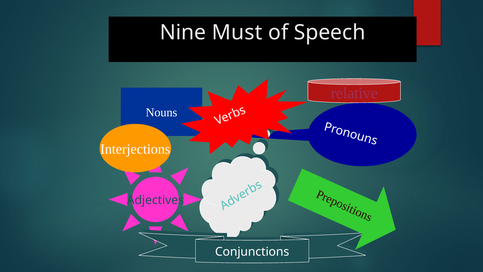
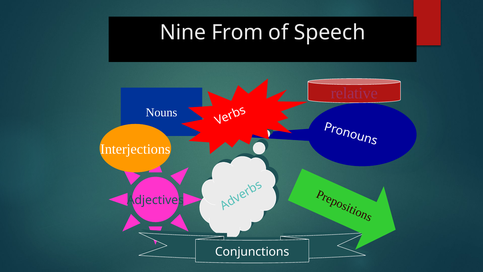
Must: Must -> From
